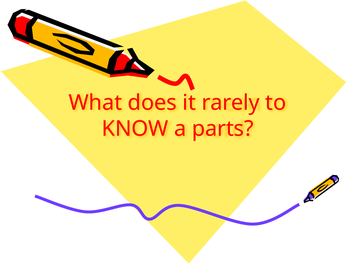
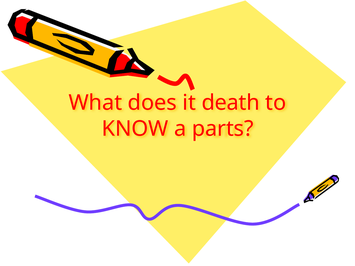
rarely: rarely -> death
